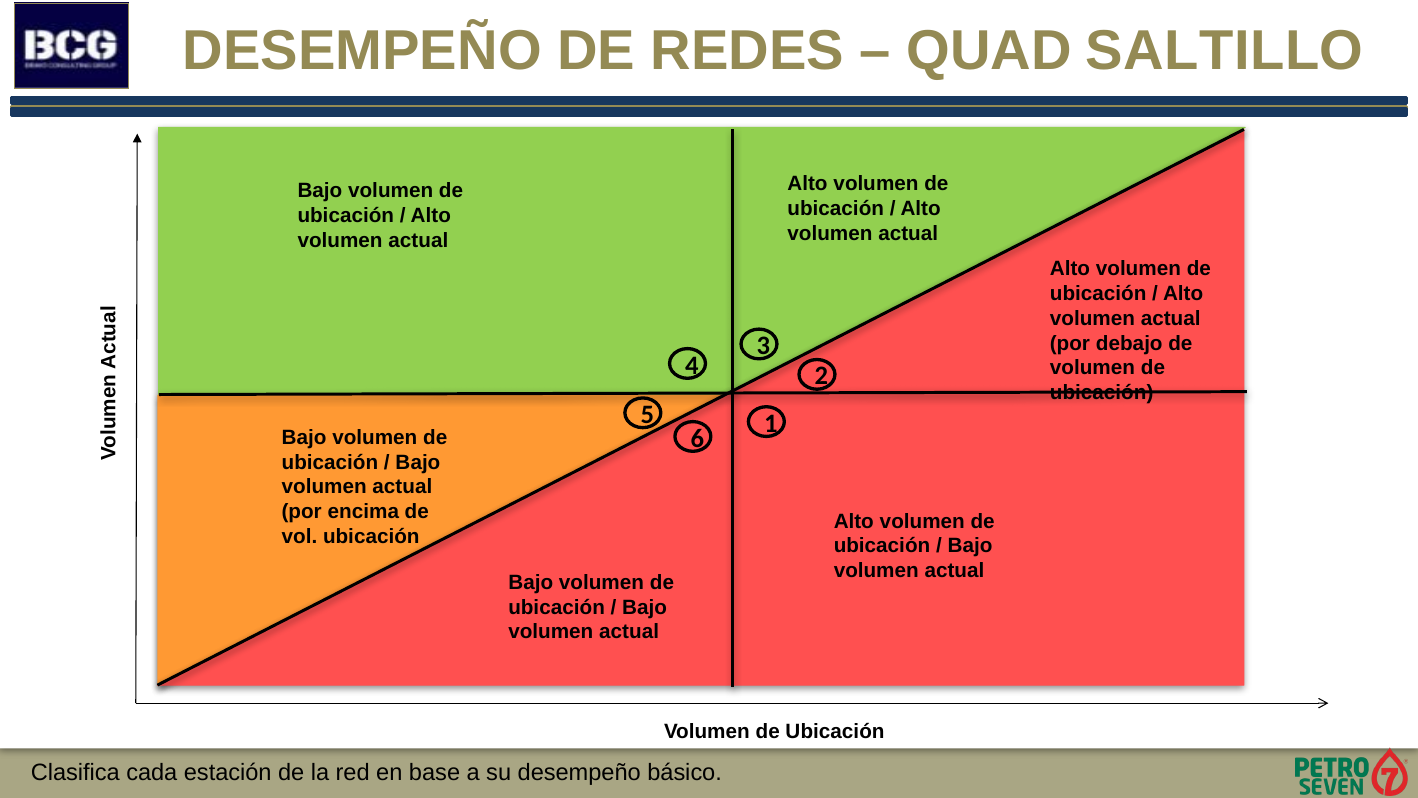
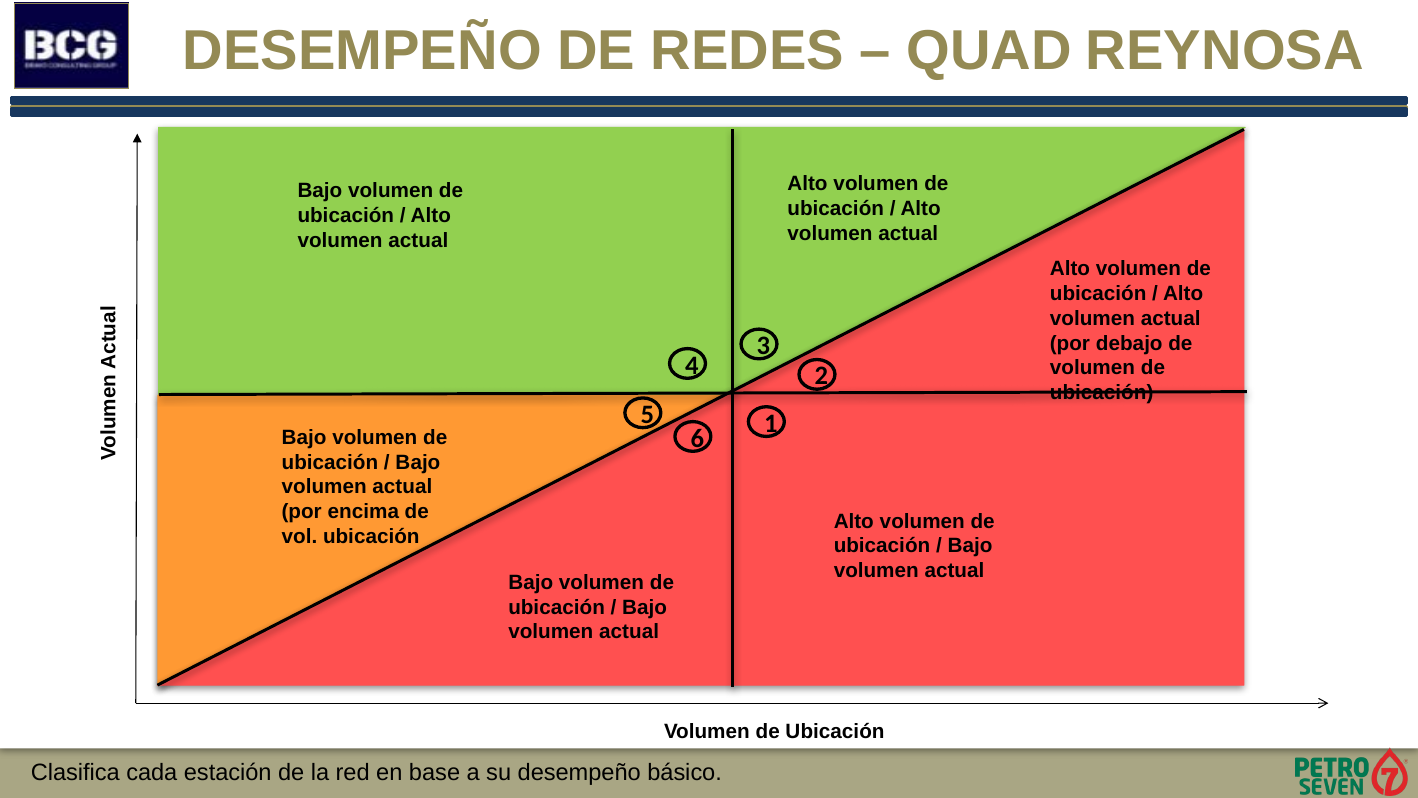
SALTILLO: SALTILLO -> REYNOSA
